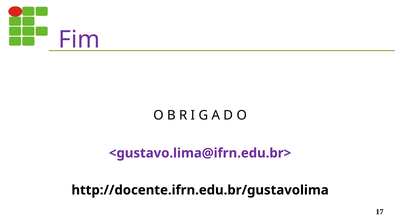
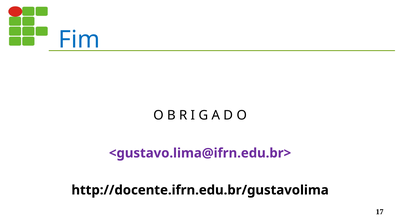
Fim colour: purple -> blue
